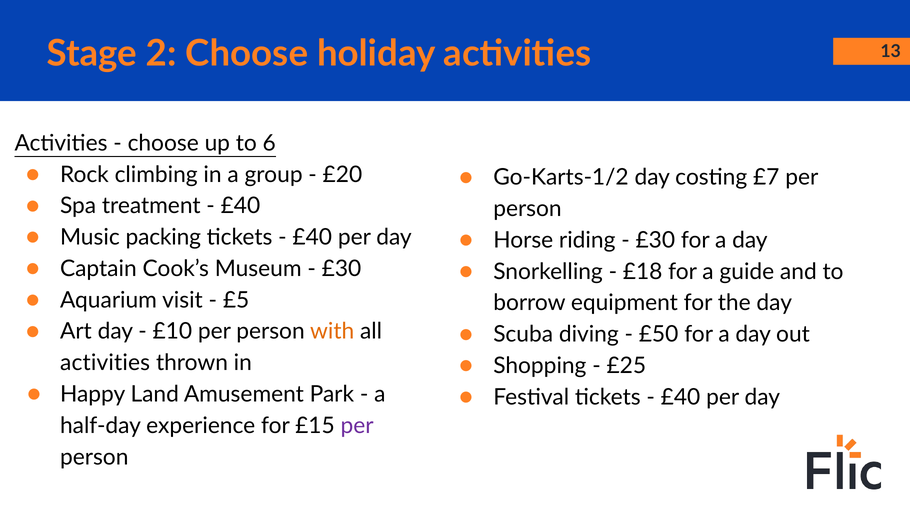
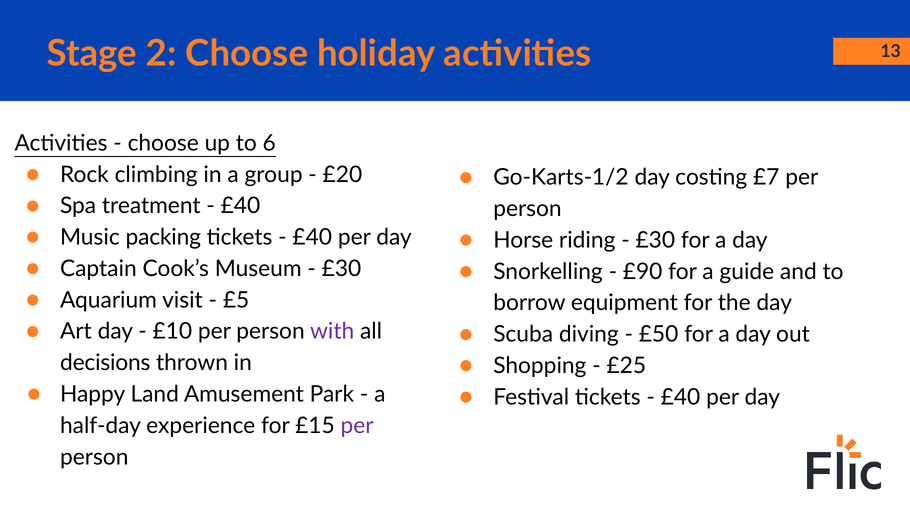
£18: £18 -> £90
with colour: orange -> purple
activities at (105, 363): activities -> decisions
